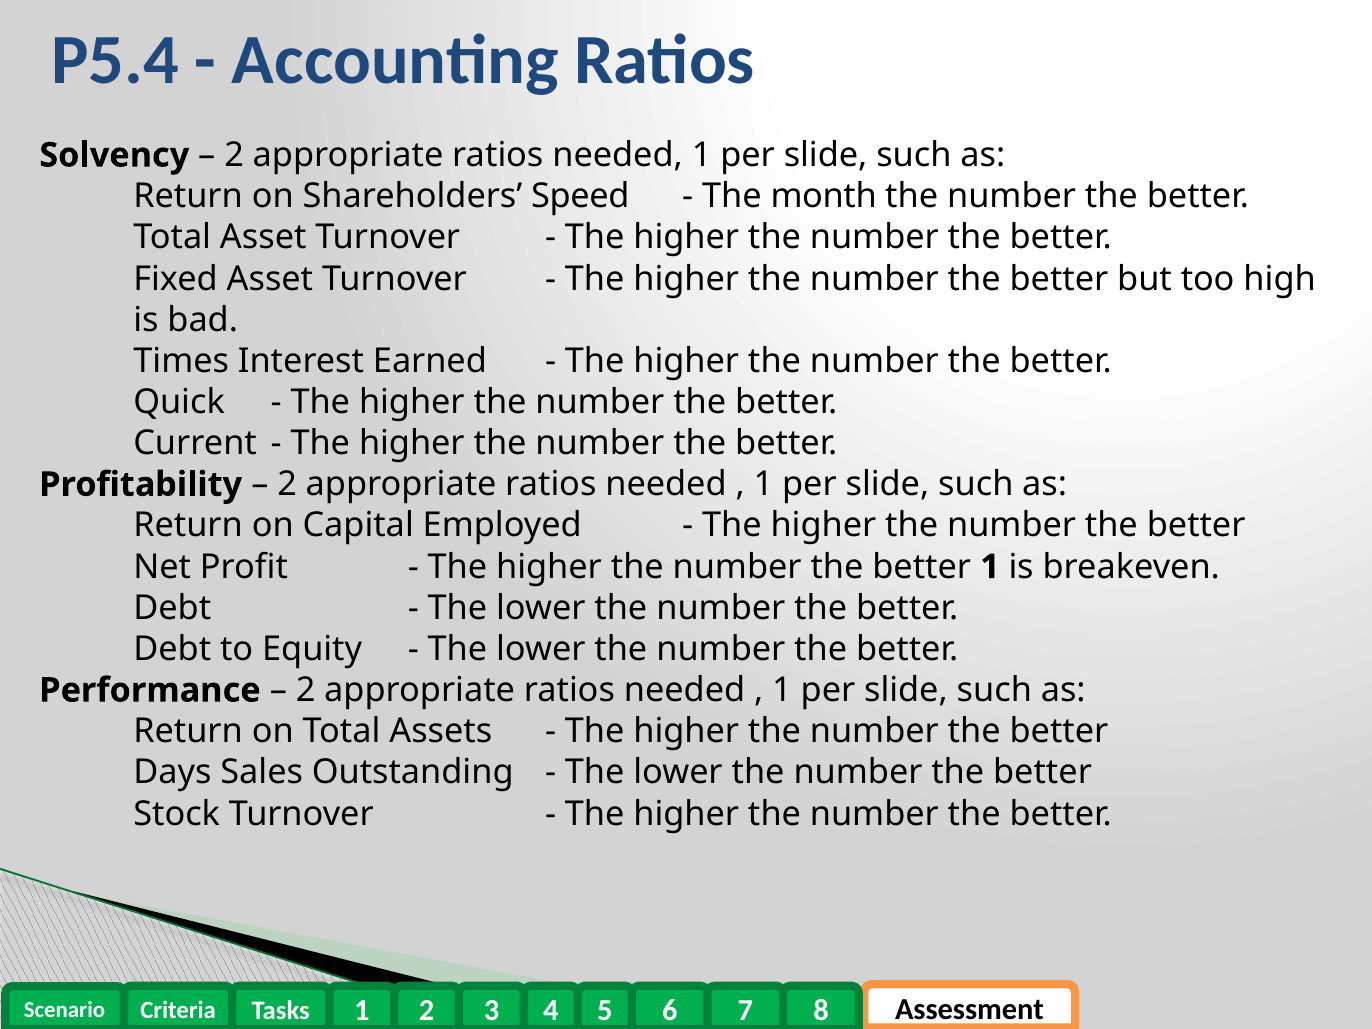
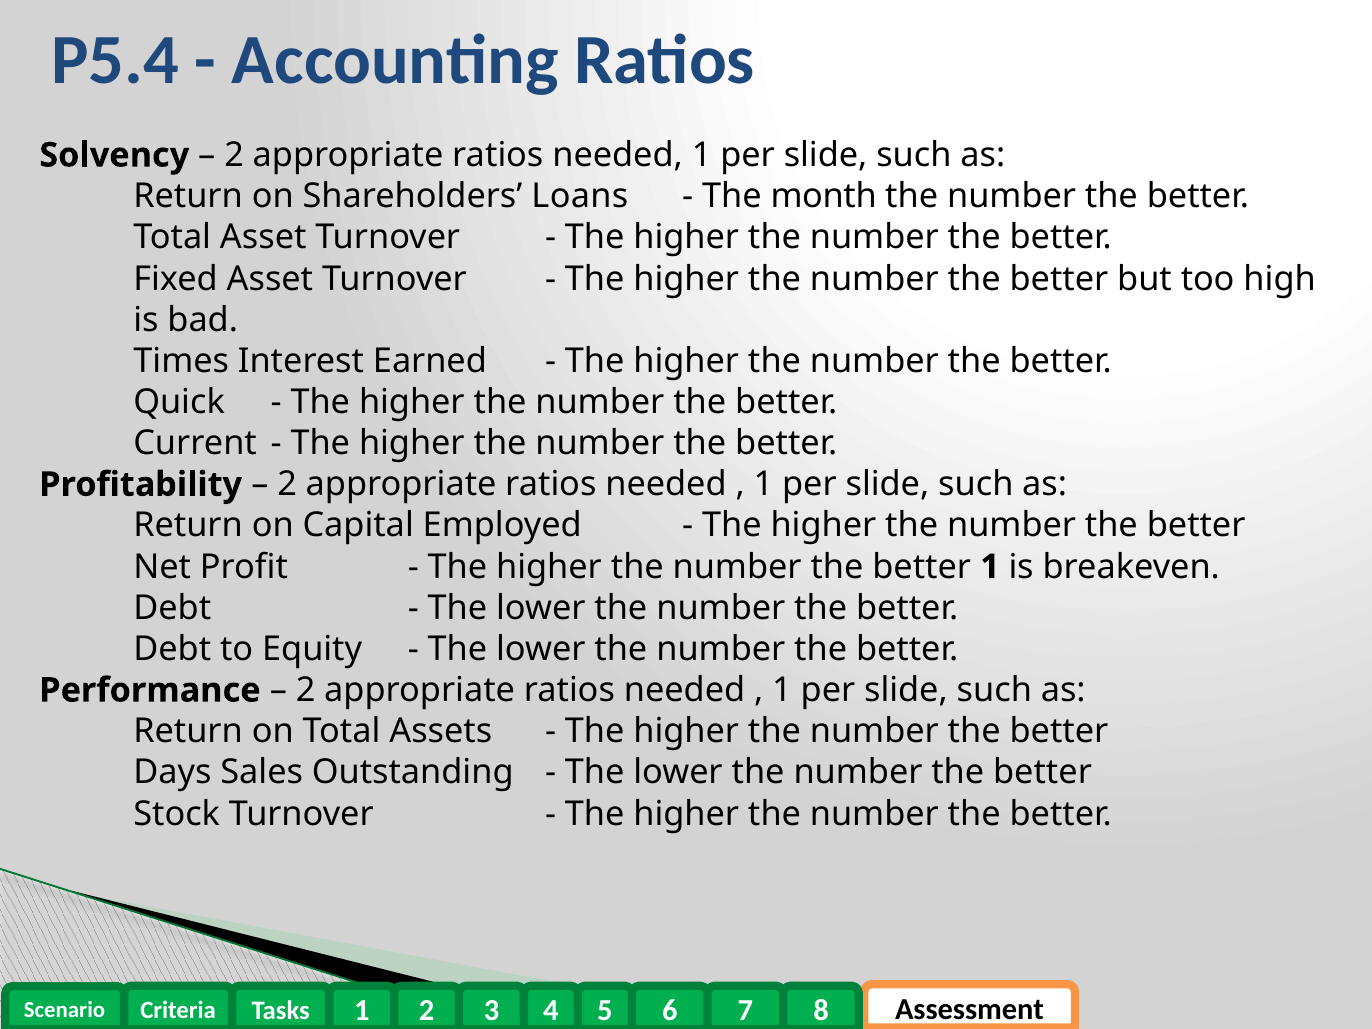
Speed: Speed -> Loans
